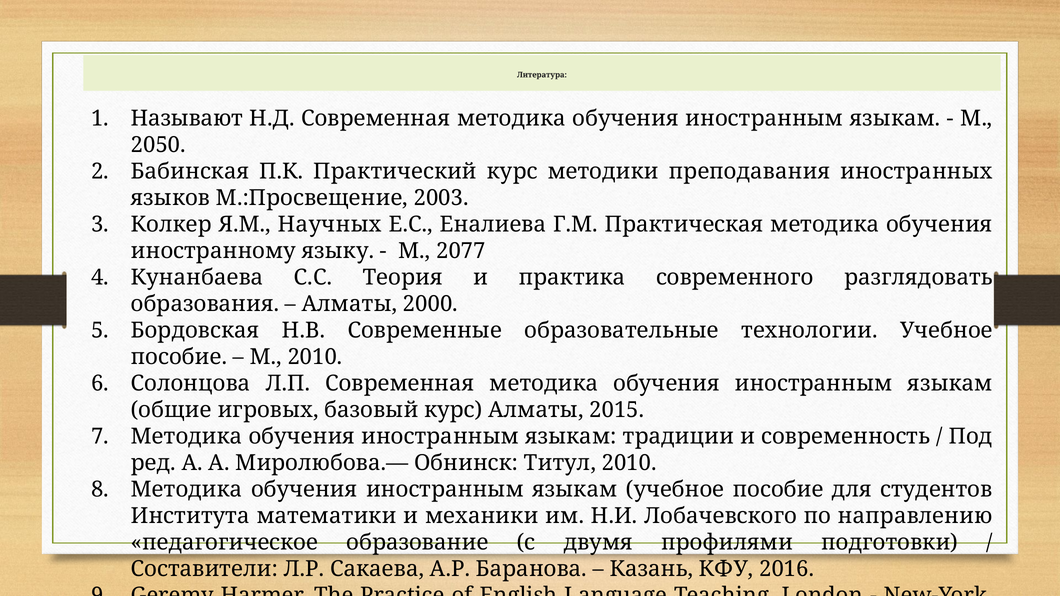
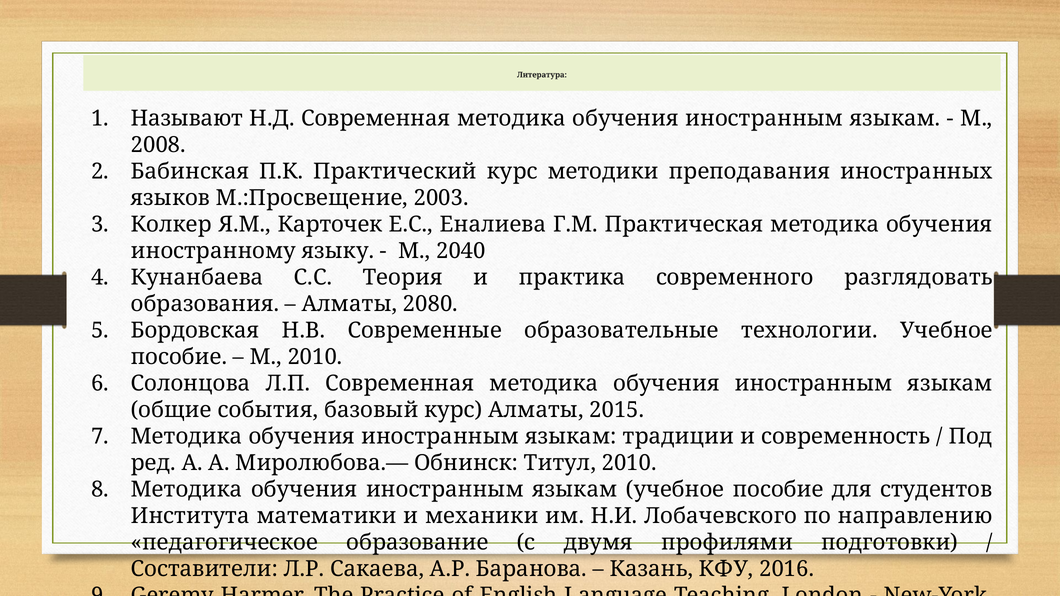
2050: 2050 -> 2008
Научных: Научных -> Карточек
2077: 2077 -> 2040
2000: 2000 -> 2080
игровых: игровых -> события
